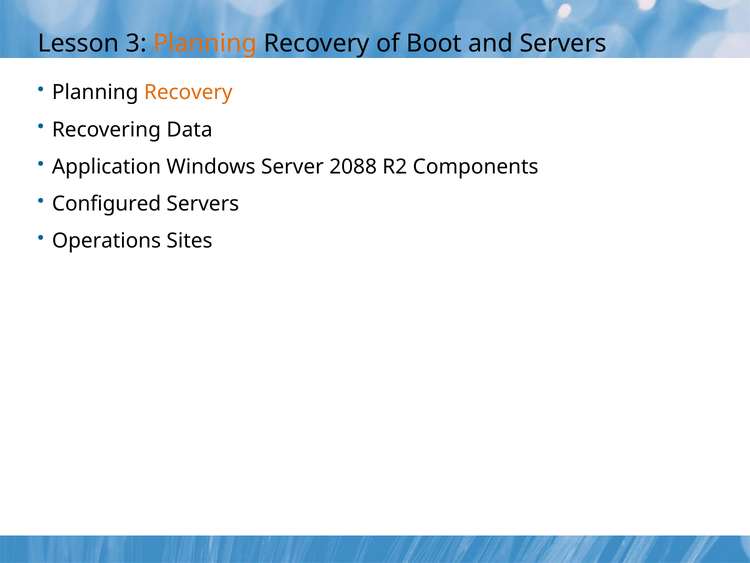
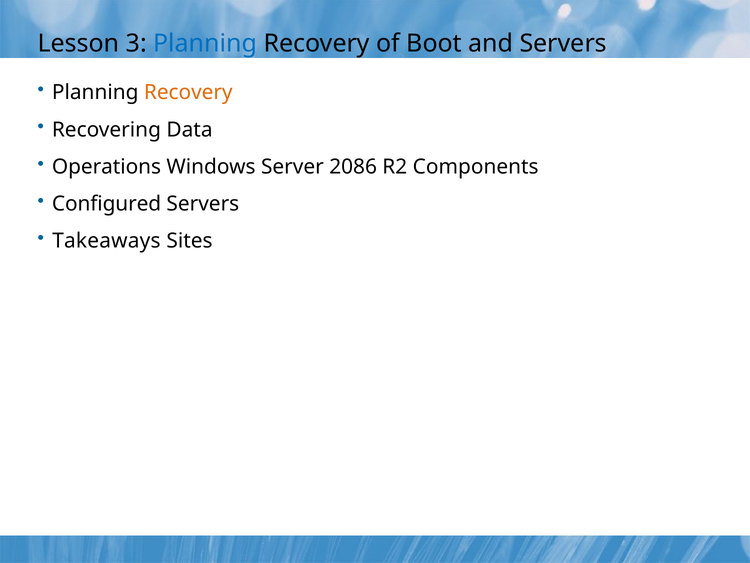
Planning at (205, 44) colour: orange -> blue
Application: Application -> Operations
2088: 2088 -> 2086
Operations: Operations -> Takeaways
